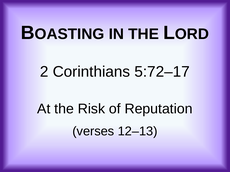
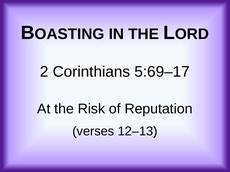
5:72–17: 5:72–17 -> 5:69–17
